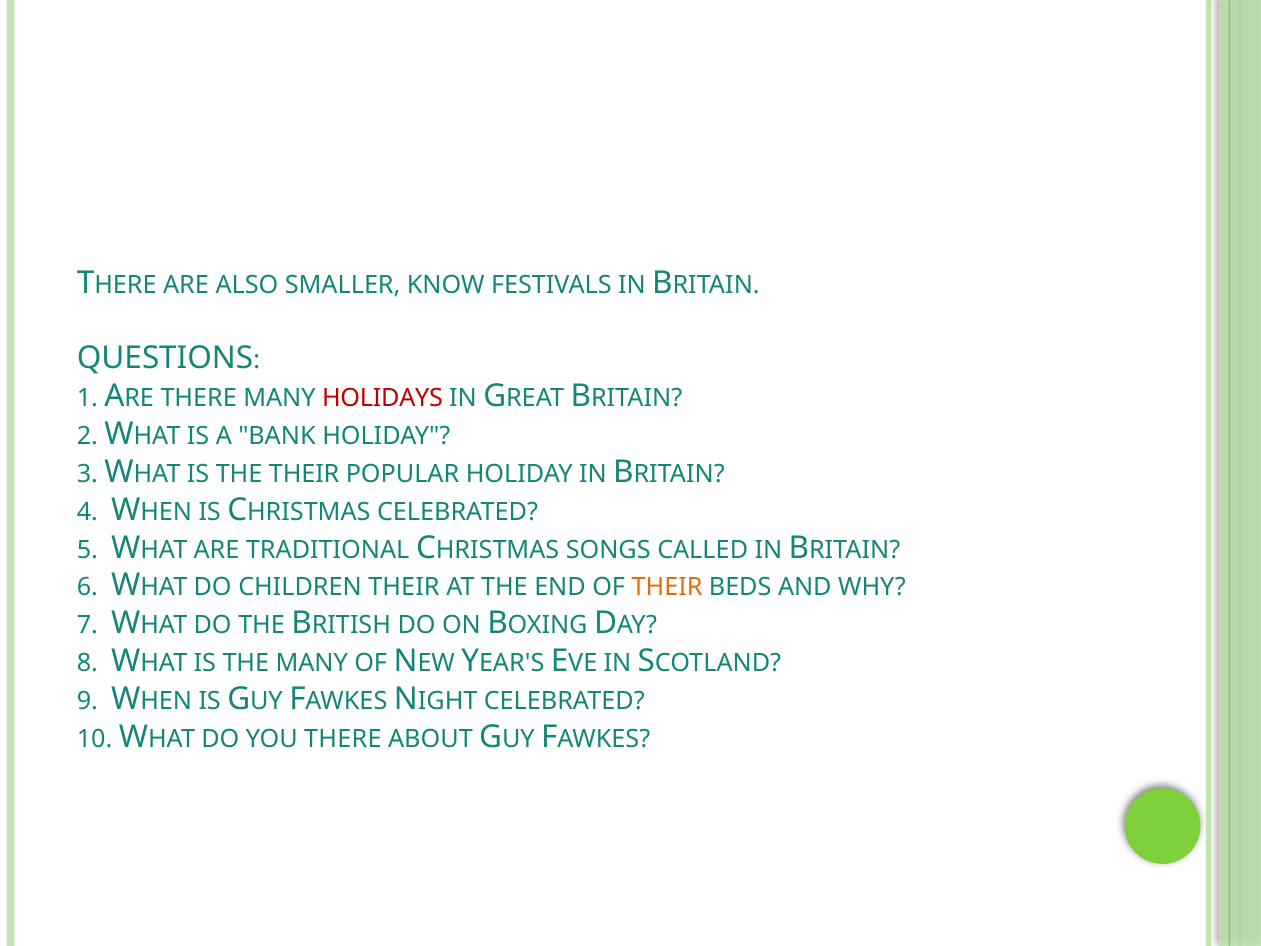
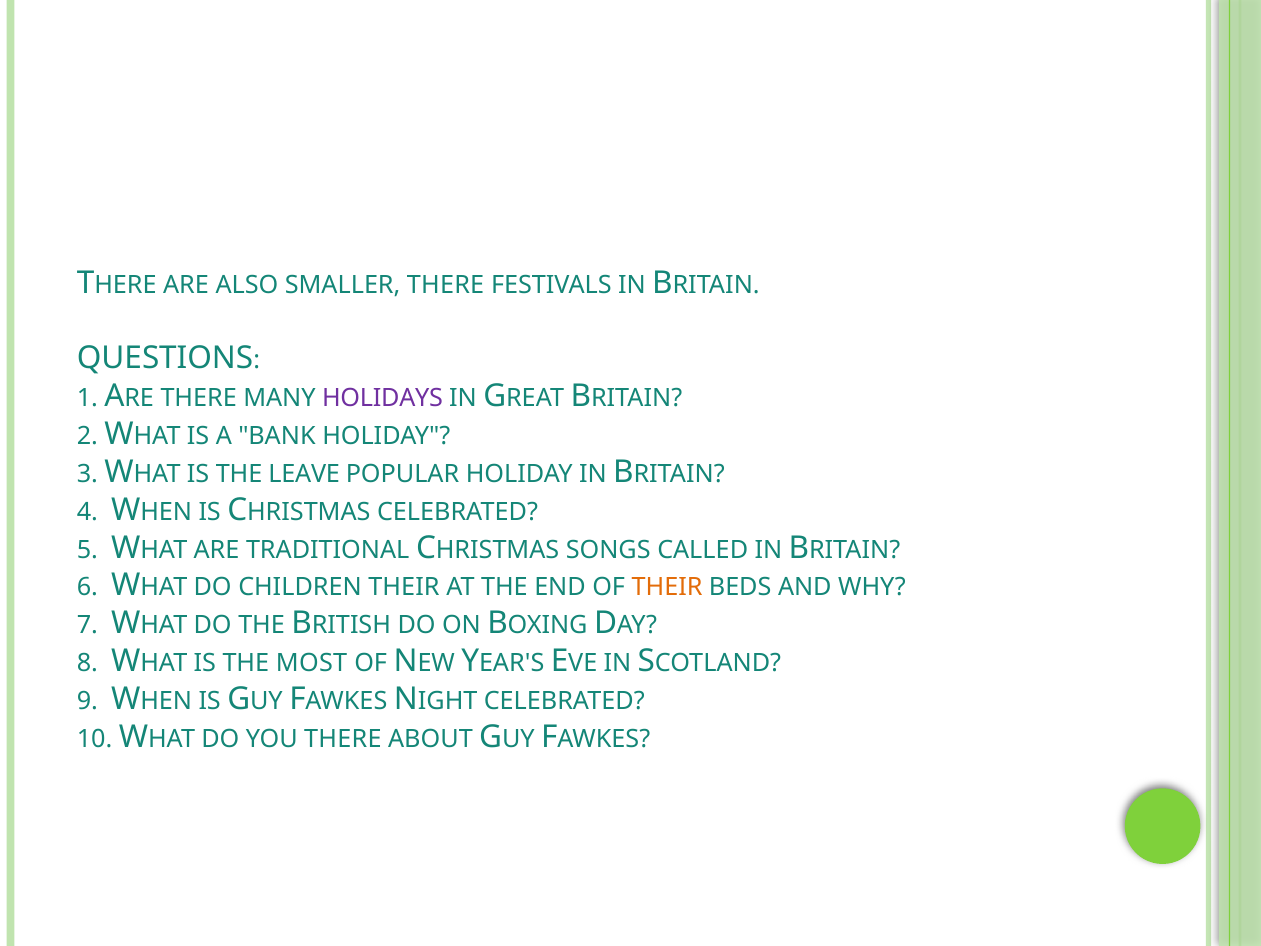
SMALLER KNOW: KNOW -> THERE
HOLIDAYS colour: red -> purple
THE THEIR: THEIR -> LEAVE
THE MANY: MANY -> MOST
